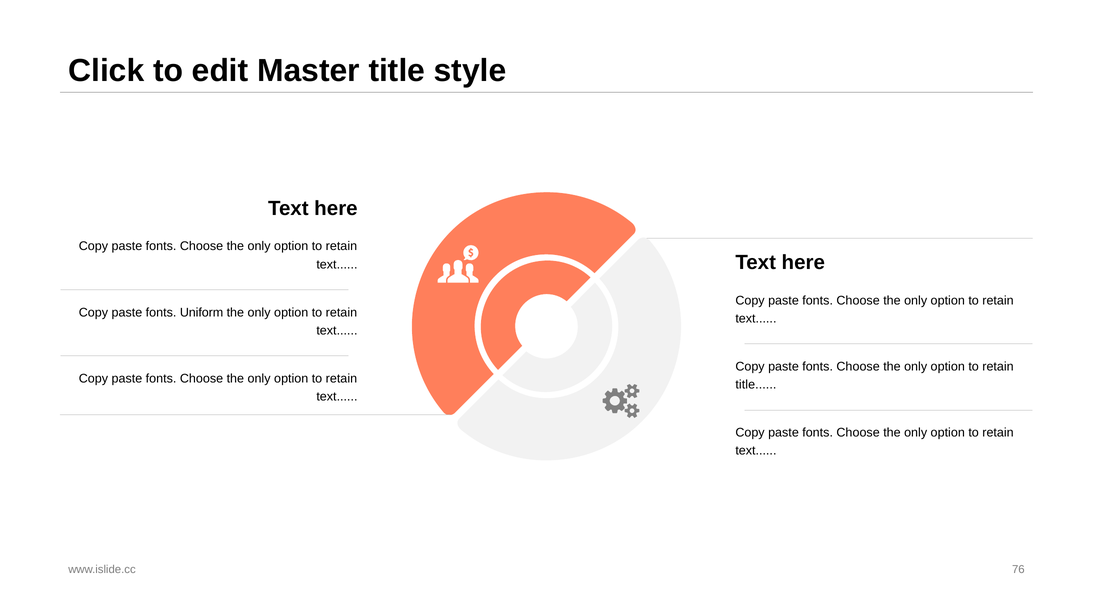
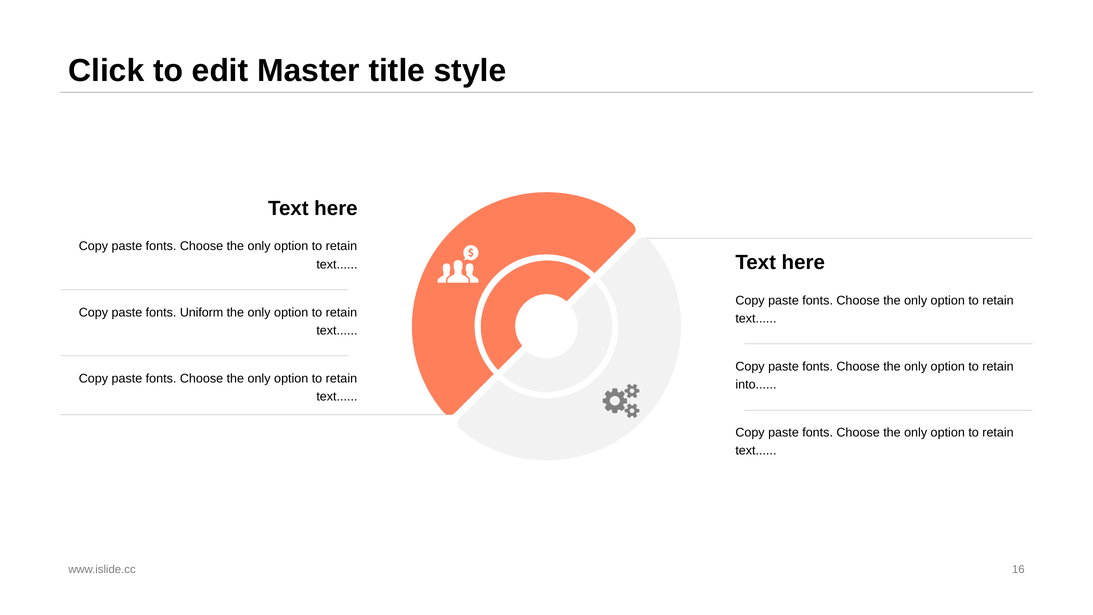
title at (756, 385): title -> into
76: 76 -> 16
